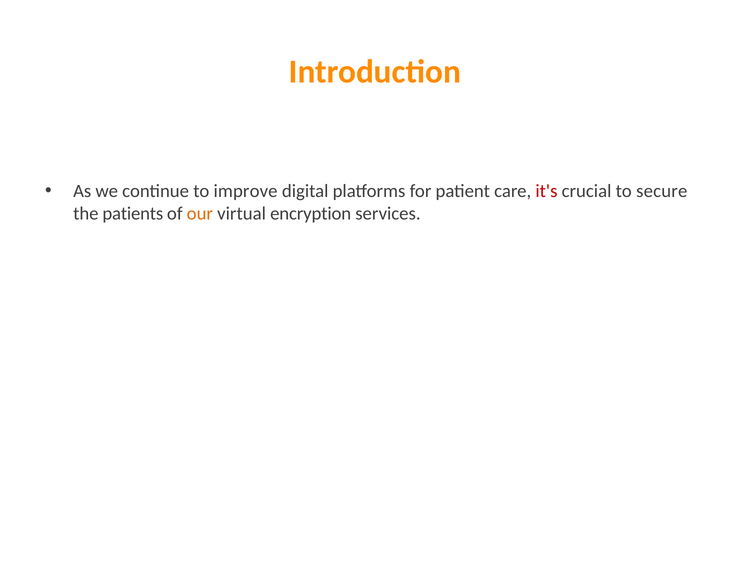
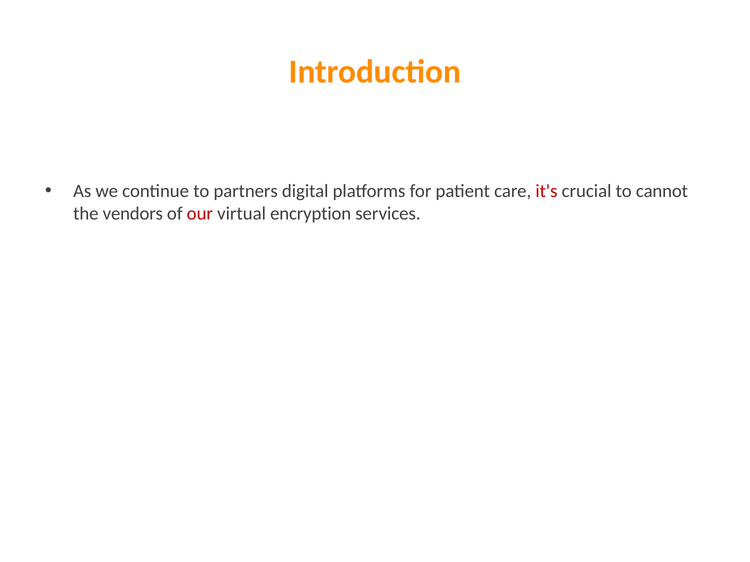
improve: improve -> partners
secure: secure -> cannot
patients: patients -> vendors
our colour: orange -> red
